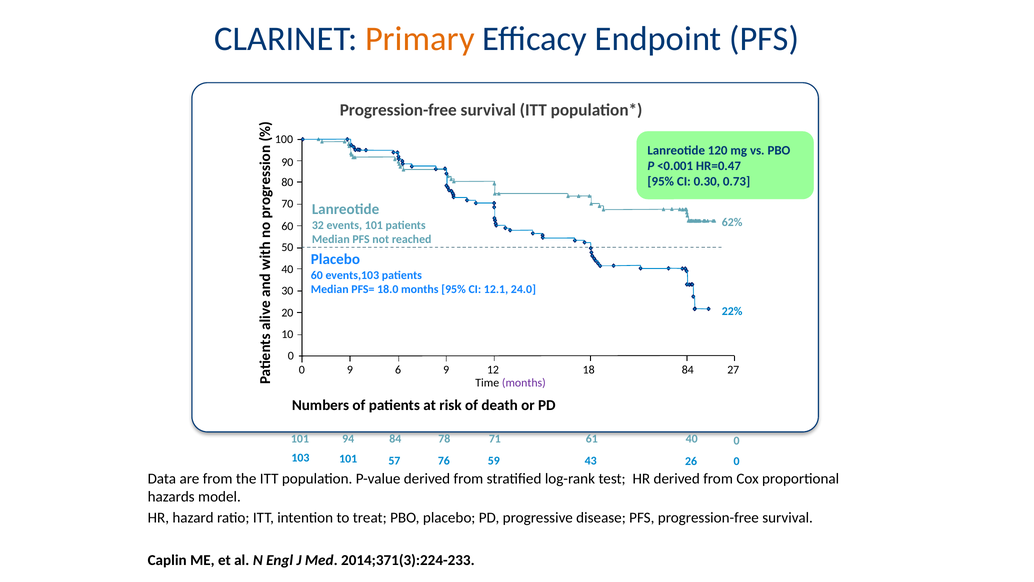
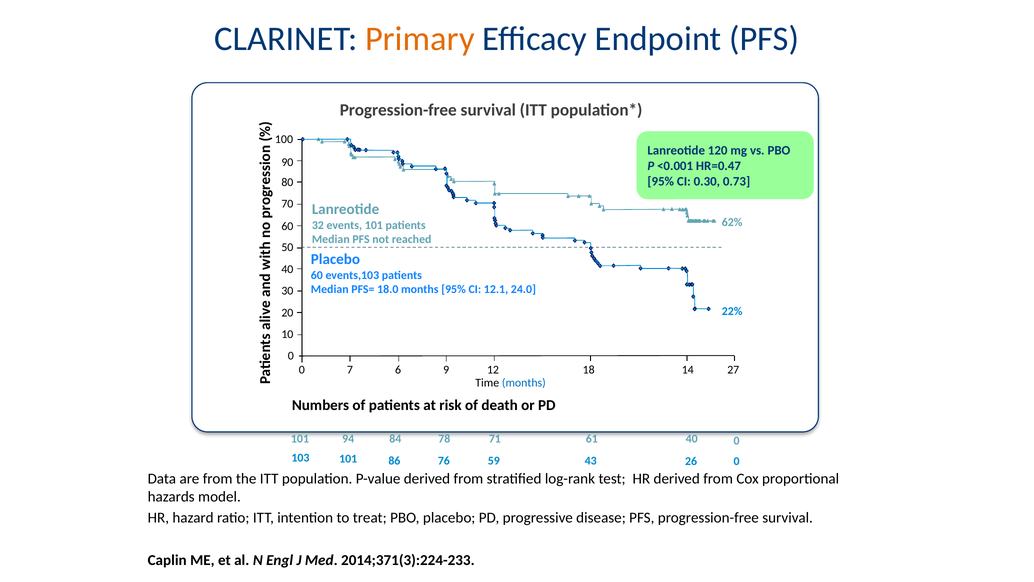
0 9: 9 -> 7
18 84: 84 -> 14
months at (524, 382) colour: purple -> blue
57: 57 -> 86
